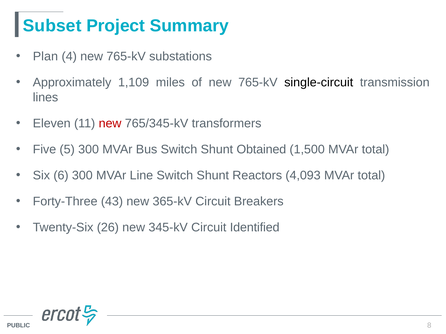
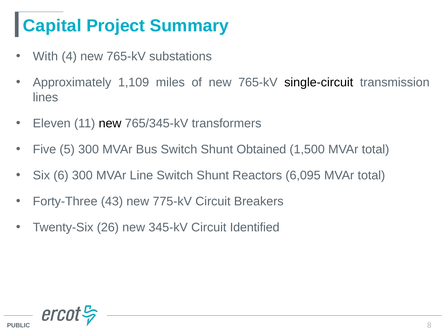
Subset: Subset -> Capital
Plan: Plan -> With
new at (110, 124) colour: red -> black
4,093: 4,093 -> 6,095
365-kV: 365-kV -> 775-kV
